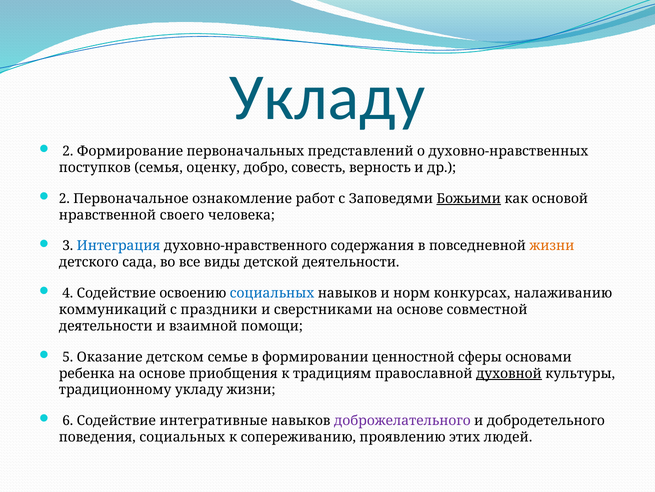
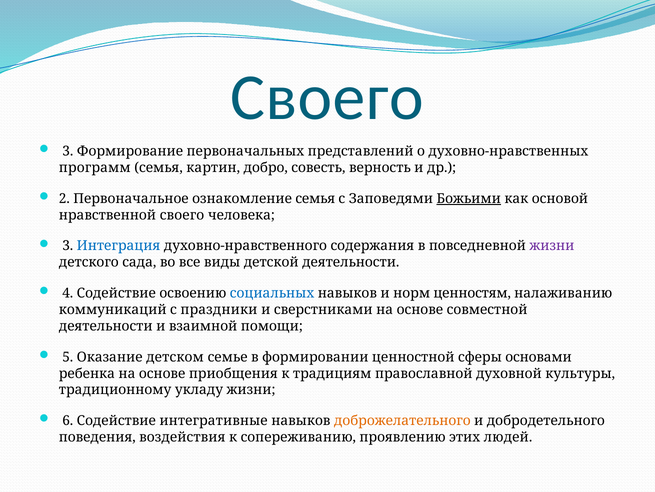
Укладу at (327, 98): Укладу -> Своего
2 at (68, 151): 2 -> 3
поступков: поступков -> программ
оценку: оценку -> картин
ознакомление работ: работ -> семья
жизни at (552, 246) colour: orange -> purple
конкурсах: конкурсах -> ценностям
духовной underline: present -> none
доброжелательного colour: purple -> orange
поведения социальных: социальных -> воздействия
